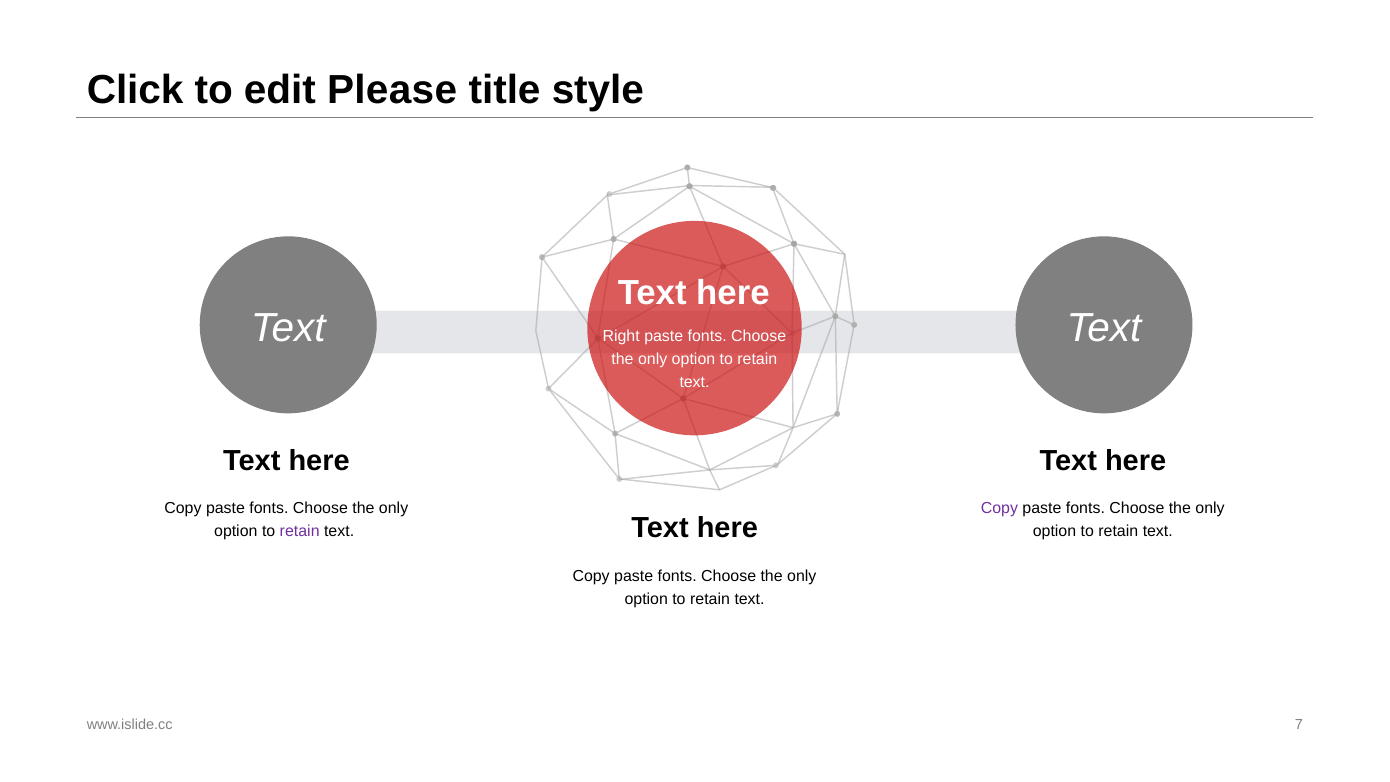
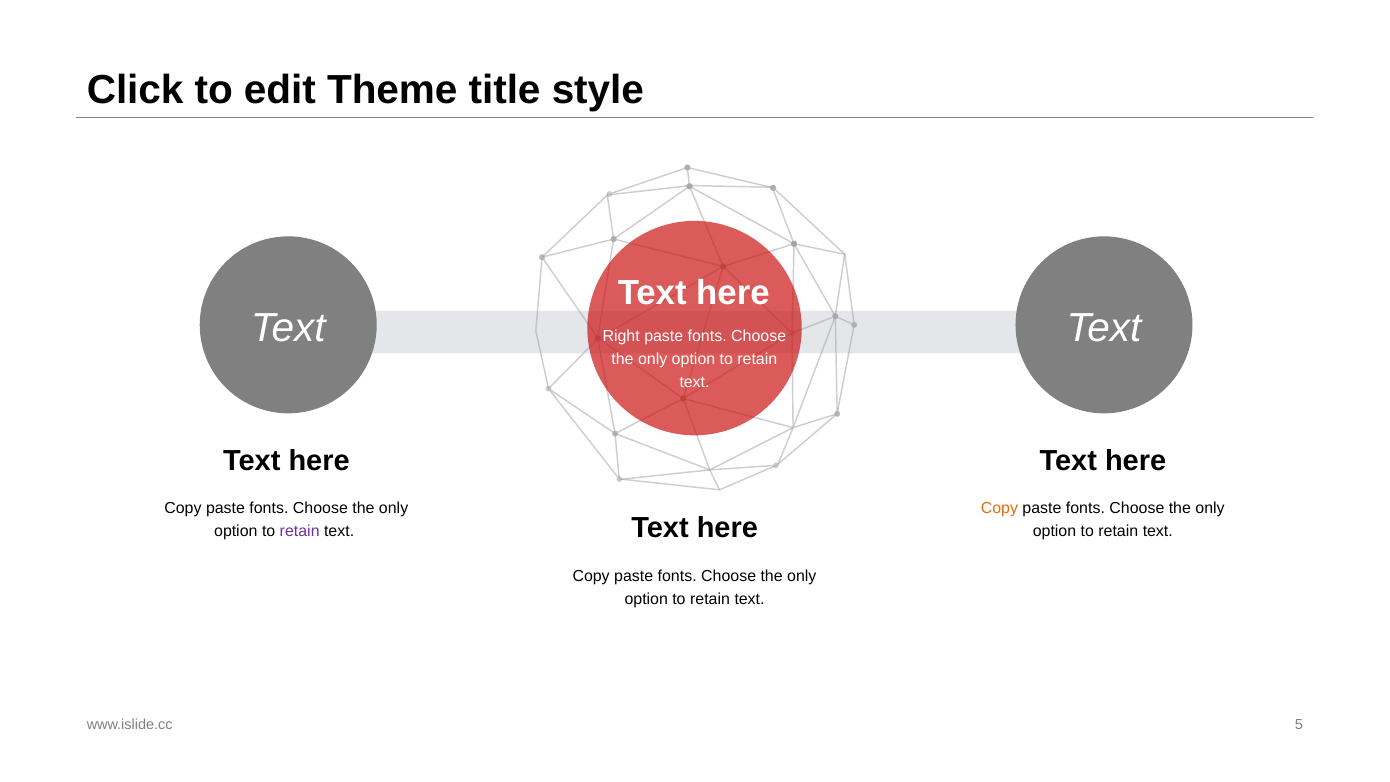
Please: Please -> Theme
Copy at (999, 508) colour: purple -> orange
7: 7 -> 5
